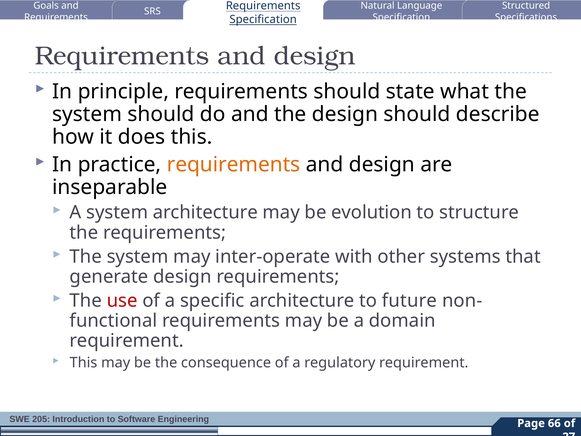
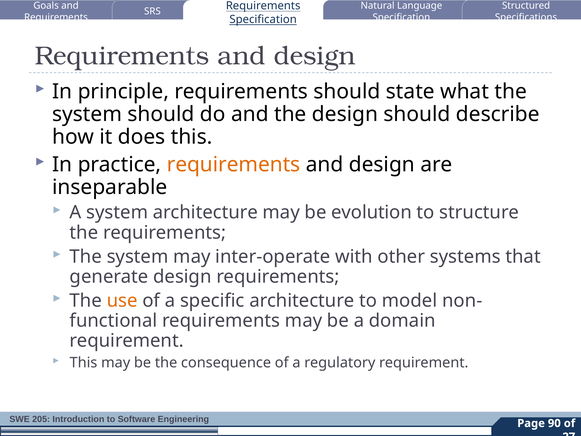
use colour: red -> orange
future: future -> model
66: 66 -> 90
